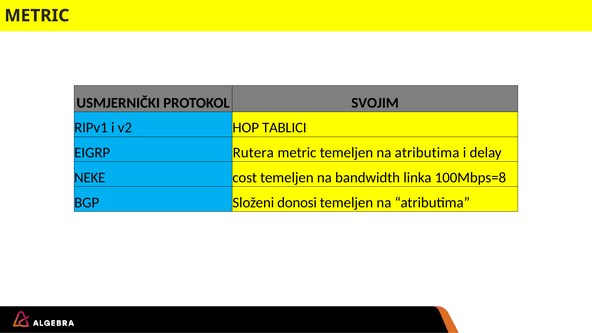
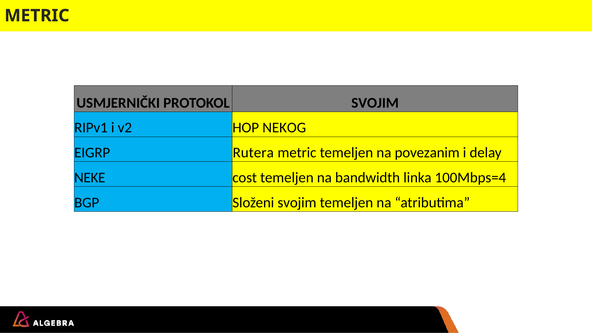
TABLICI: TABLICI -> NEKOG
metric temeljen na atributima: atributima -> povezanim
100Mbps=8: 100Mbps=8 -> 100Mbps=4
Složeni donosi: donosi -> svojim
